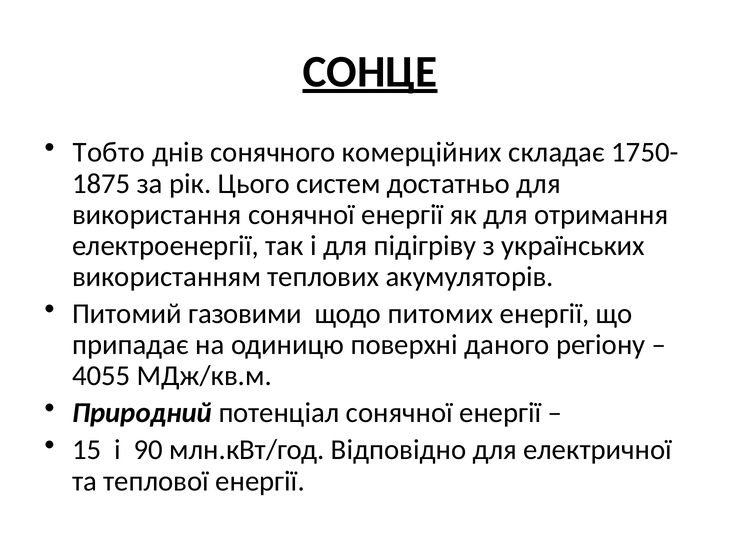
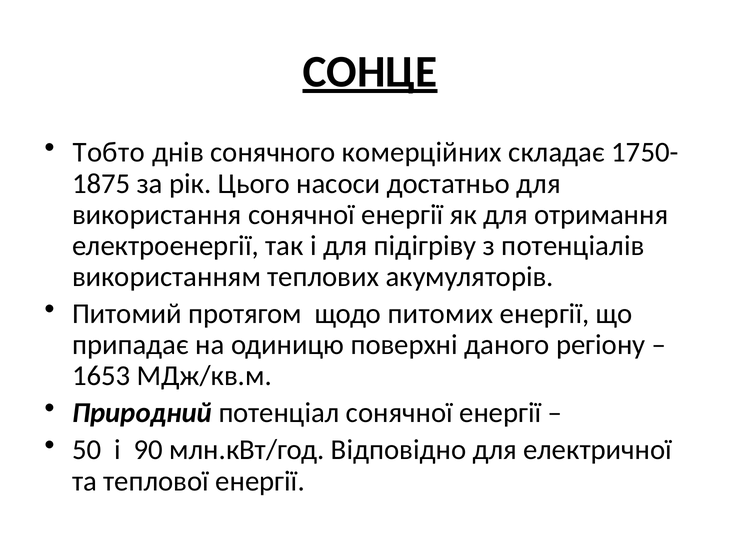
систем: систем -> насоси
українських: українських -> потенціалів
газовими: газовими -> протягом
4055: 4055 -> 1653
15: 15 -> 50
